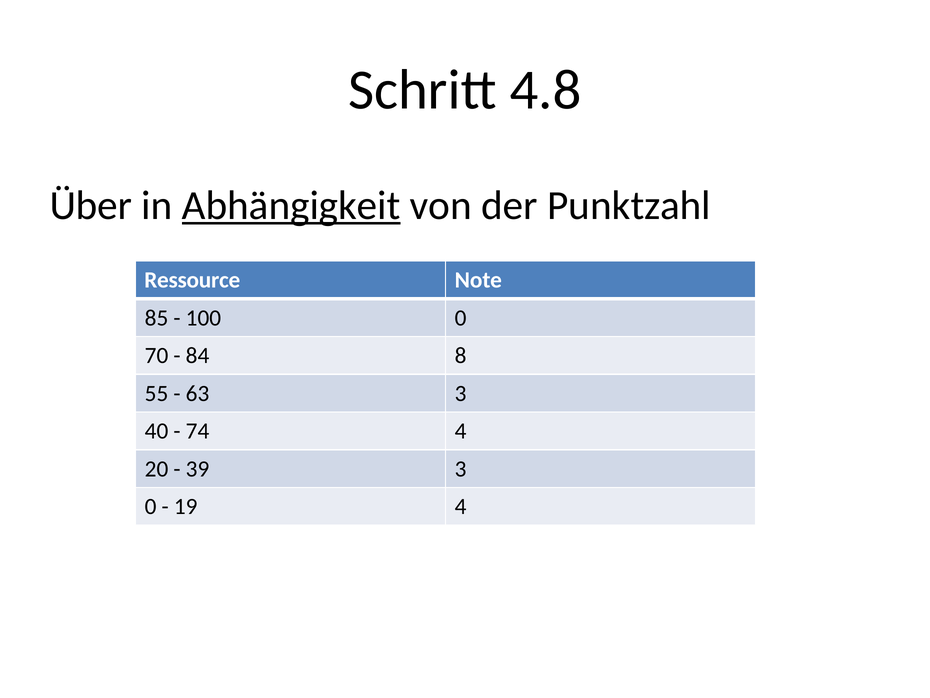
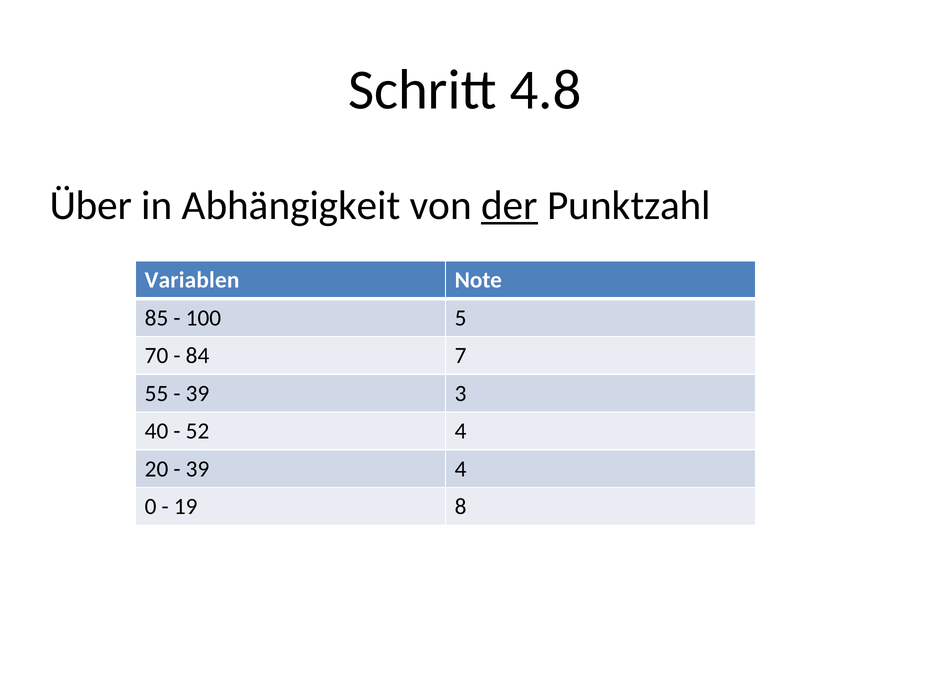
Abhängigkeit underline: present -> none
der underline: none -> present
Ressource: Ressource -> Variablen
100 0: 0 -> 5
8: 8 -> 7
63 at (198, 393): 63 -> 39
74: 74 -> 52
39 3: 3 -> 4
19 4: 4 -> 8
